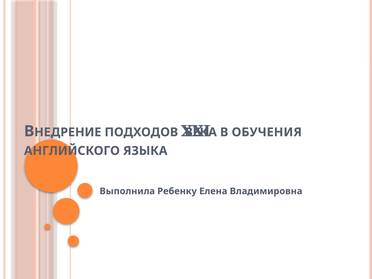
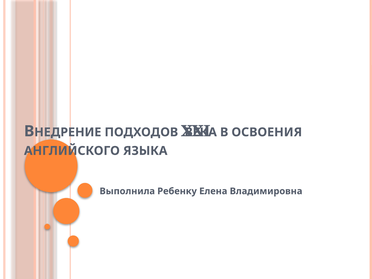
ОБУЧЕНИЯ: ОБУЧЕНИЯ -> ОСВОЕНИЯ
